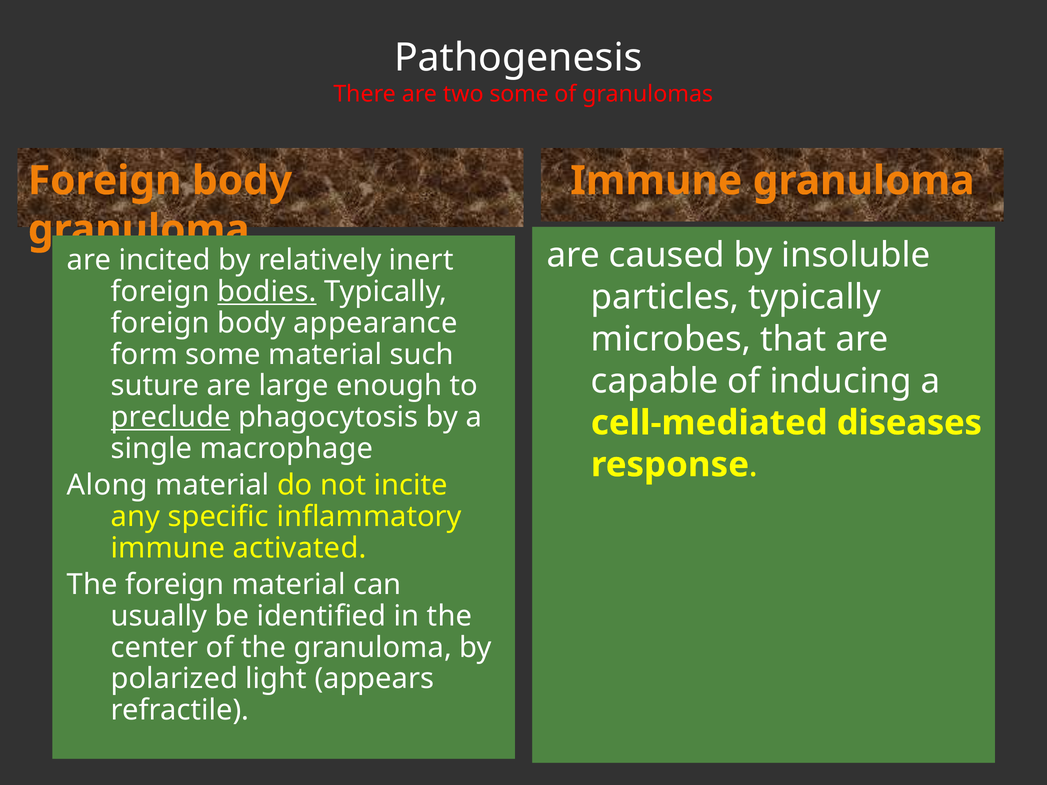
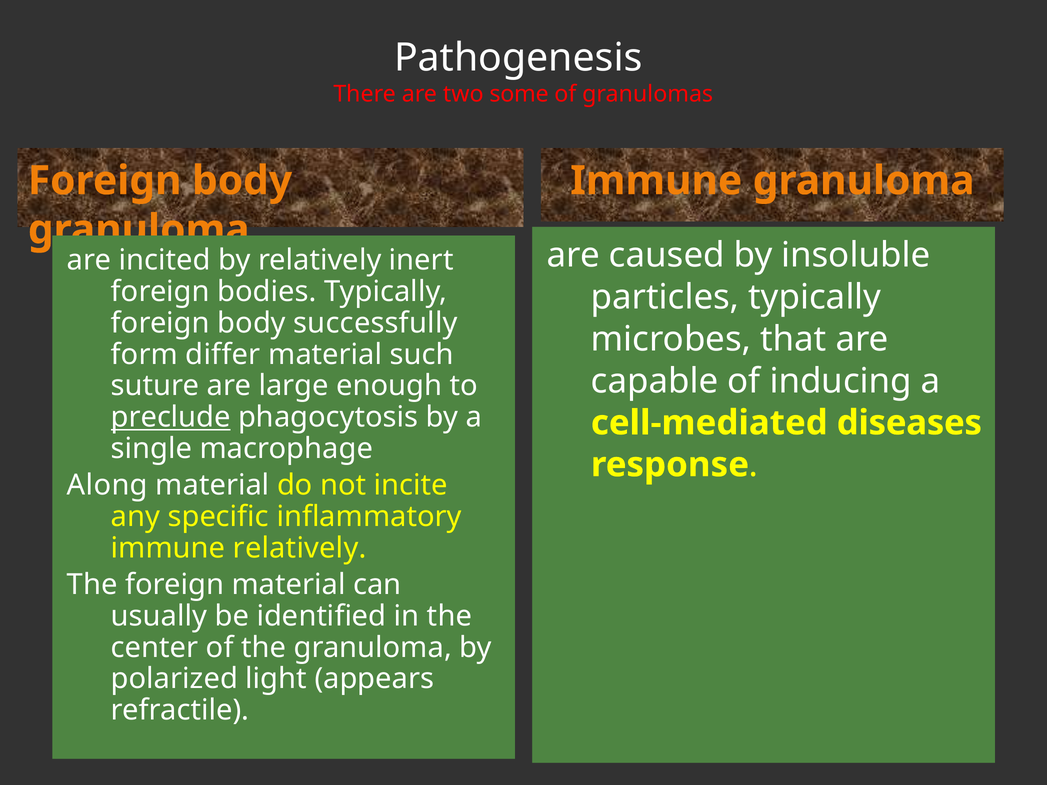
bodies underline: present -> none
appearance: appearance -> successfully
form some: some -> differ
immune activated: activated -> relatively
